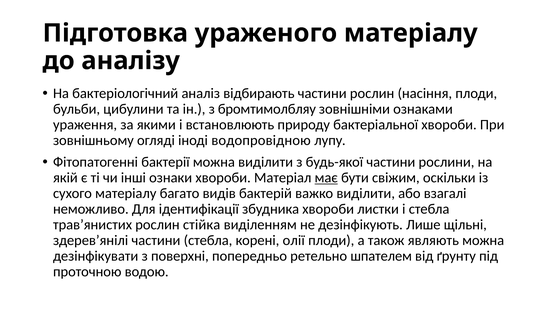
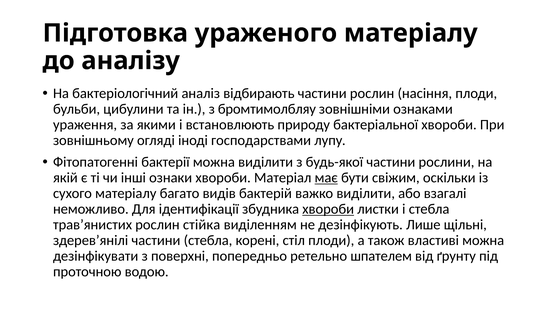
водопровідною: водопровідною -> господарствами
хвороби at (328, 209) underline: none -> present
олії: олії -> стіл
являють: являють -> властиві
